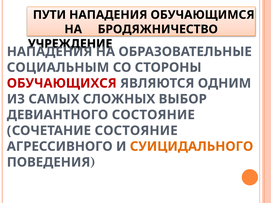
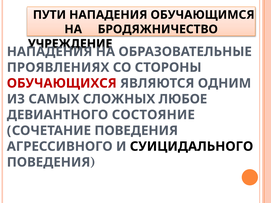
СОЦИАЛЬНЫМ: СОЦИАЛЬНЫМ -> ПРОЯВЛЕНИЯХ
ВЫБОР: ВЫБОР -> ЛЮБОЕ
СОЧЕТАНИЕ СОСТОЯНИЕ: СОСТОЯНИЕ -> ПОВЕДЕНИЯ
СУИЦИДАЛЬНОГО colour: orange -> black
